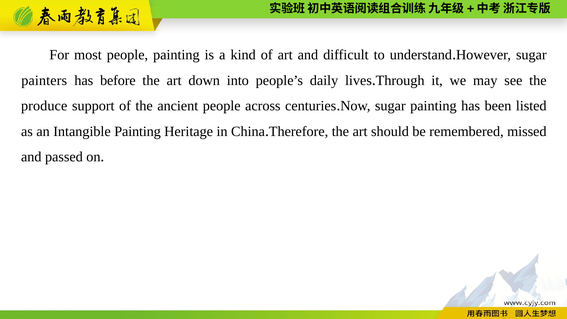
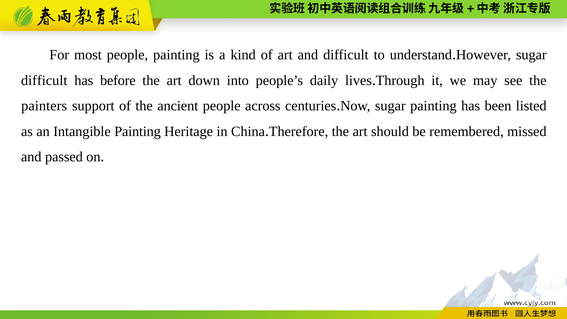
painters at (44, 80): painters -> difficult
produce: produce -> painters
